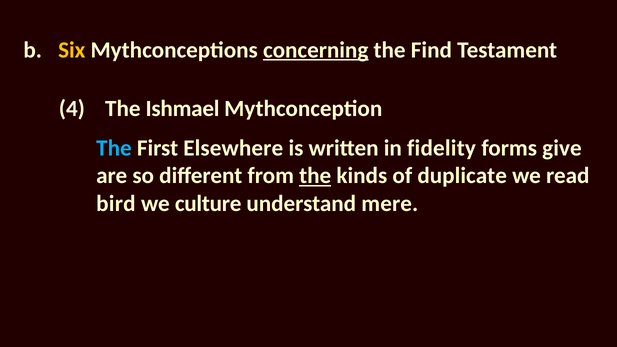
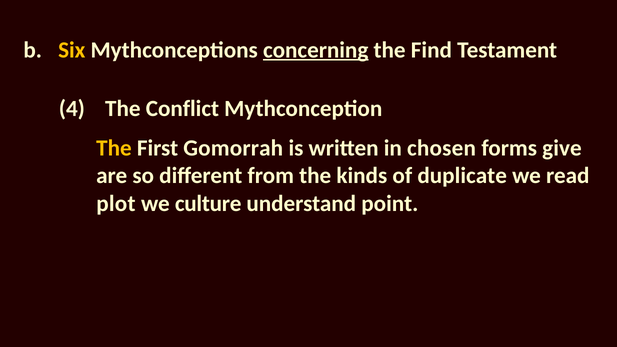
Ishmael: Ishmael -> Conflict
The at (114, 148) colour: light blue -> yellow
Elsewhere: Elsewhere -> Gomorrah
fidelity: fidelity -> chosen
the at (315, 176) underline: present -> none
bird: bird -> plot
mere: mere -> point
